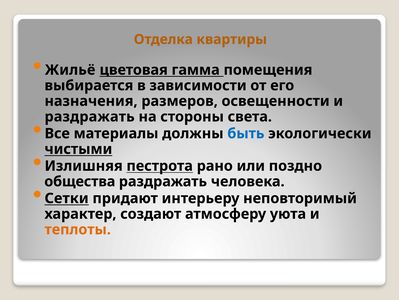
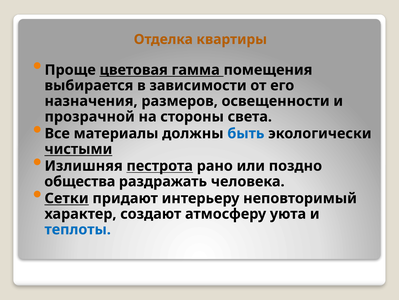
Жильё: Жильё -> Проще
раздражать at (90, 116): раздражать -> прозрачной
теплоты colour: orange -> blue
